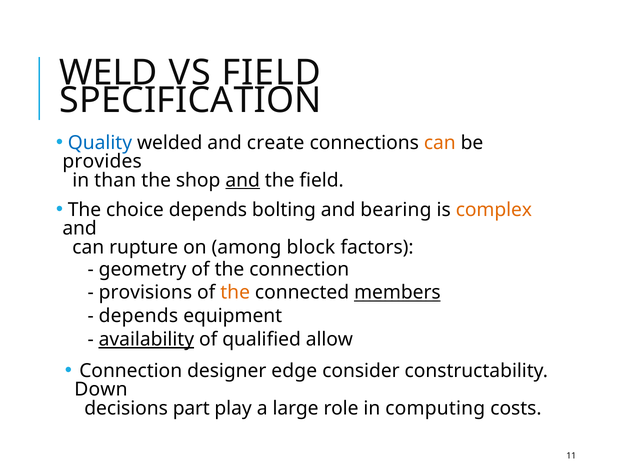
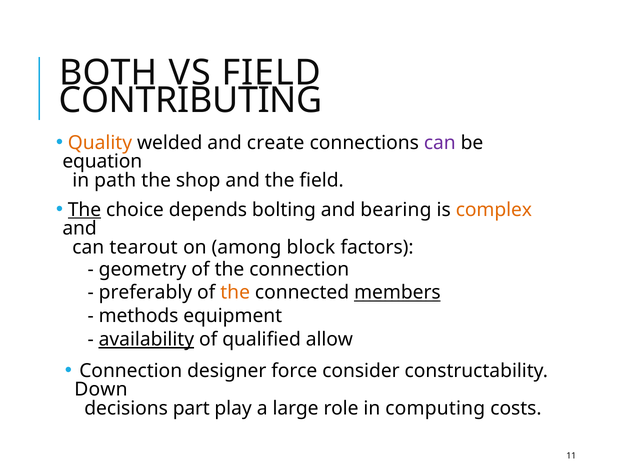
WELD: WELD -> BOTH
SPECIFICATION: SPECIFICATION -> CONTRIBUTING
Quality colour: blue -> orange
can at (440, 143) colour: orange -> purple
provides: provides -> equation
than: than -> path
and at (243, 180) underline: present -> none
The at (84, 210) underline: none -> present
rupture: rupture -> tearout
provisions: provisions -> preferably
depends at (138, 316): depends -> methods
edge: edge -> force
